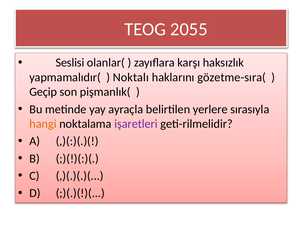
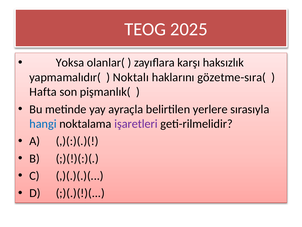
2055: 2055 -> 2025
Seslisi: Seslisi -> Yoksa
Geçip: Geçip -> Hafta
hangi colour: orange -> blue
